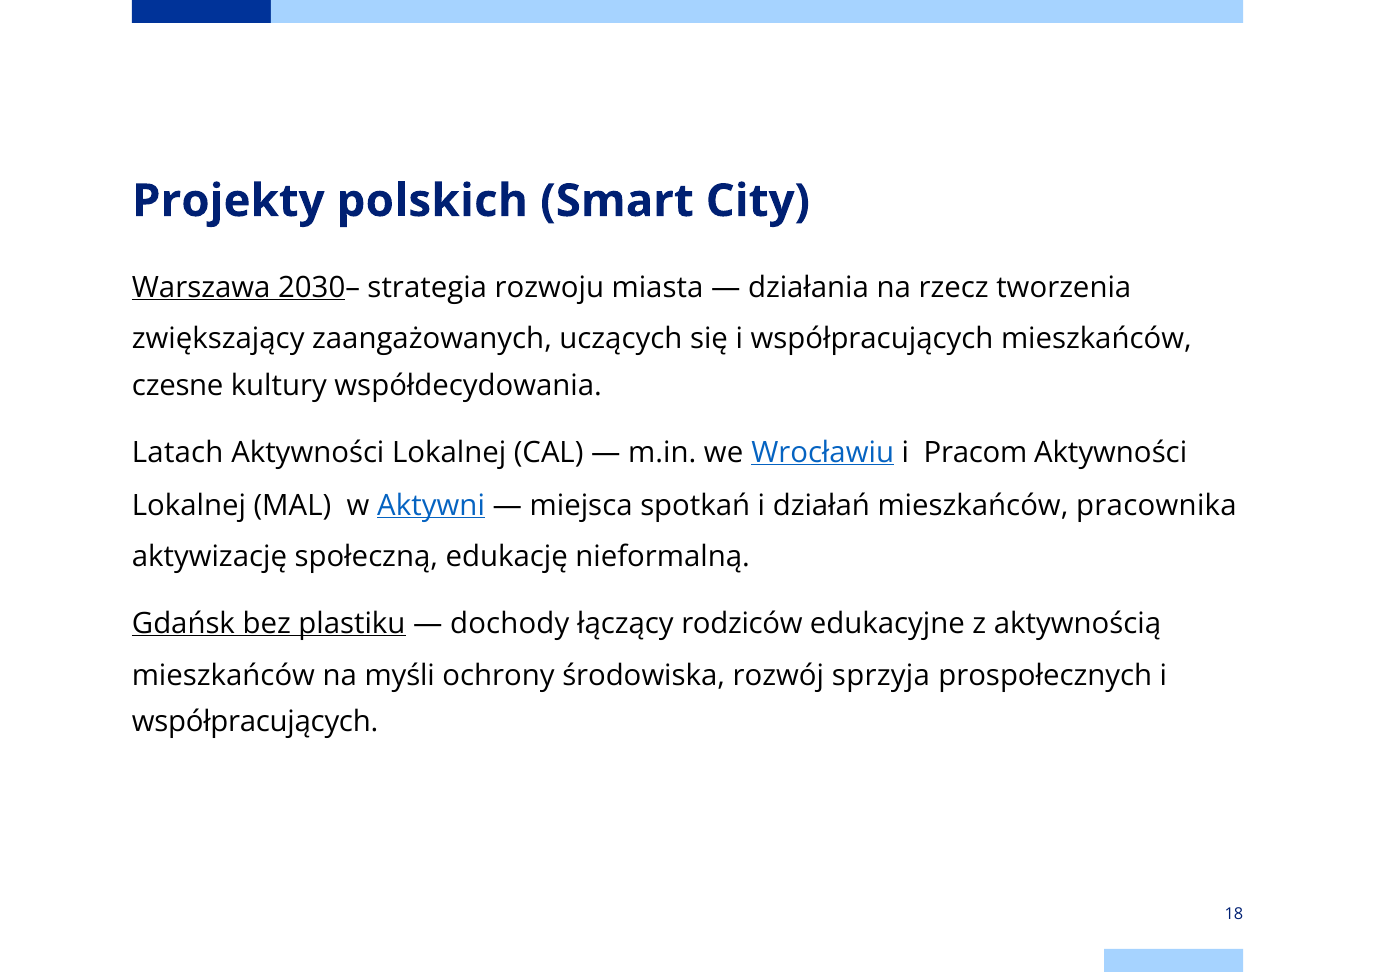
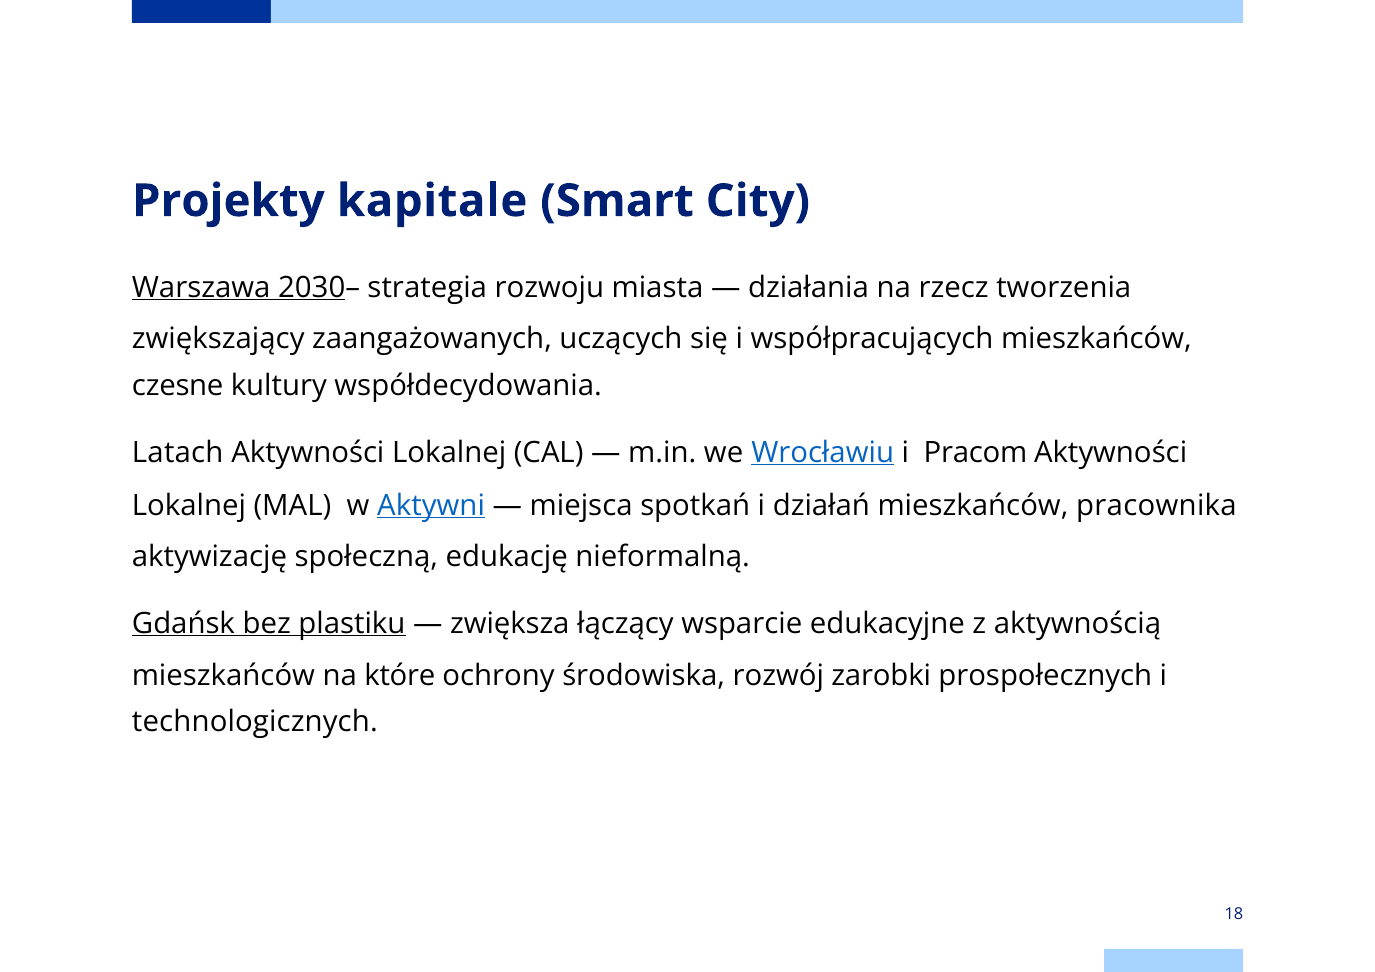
polskich: polskich -> kapitale
dochody: dochody -> zwiększa
rodziców: rodziców -> wsparcie
myśli: myśli -> które
sprzyja: sprzyja -> zarobki
współpracujących at (255, 722): współpracujących -> technologicznych
